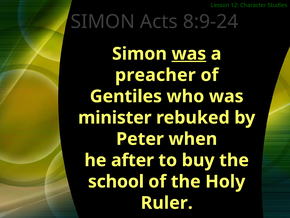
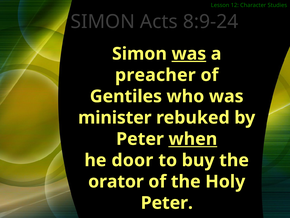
when underline: none -> present
after: after -> door
school: school -> orator
Ruler at (167, 202): Ruler -> Peter
